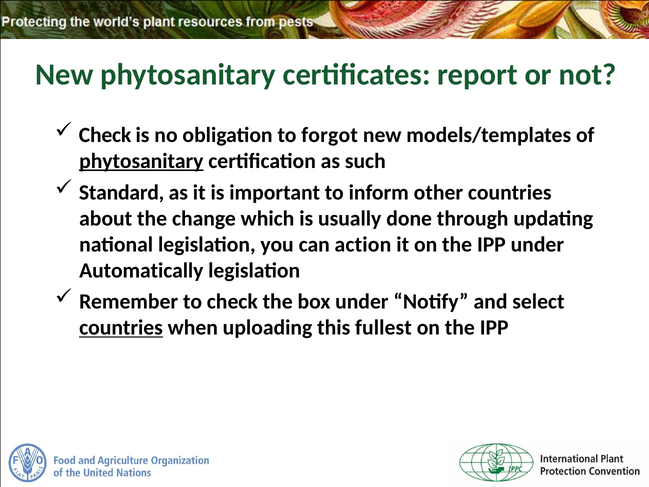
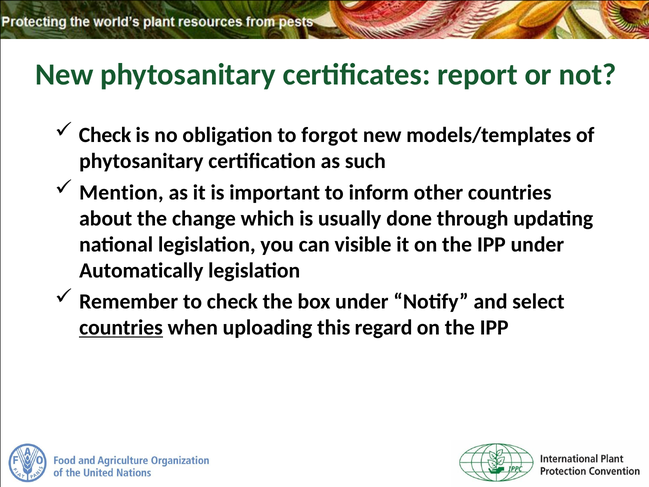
phytosanitary at (141, 161) underline: present -> none
Standard: Standard -> Mention
action: action -> visible
fullest: fullest -> regard
